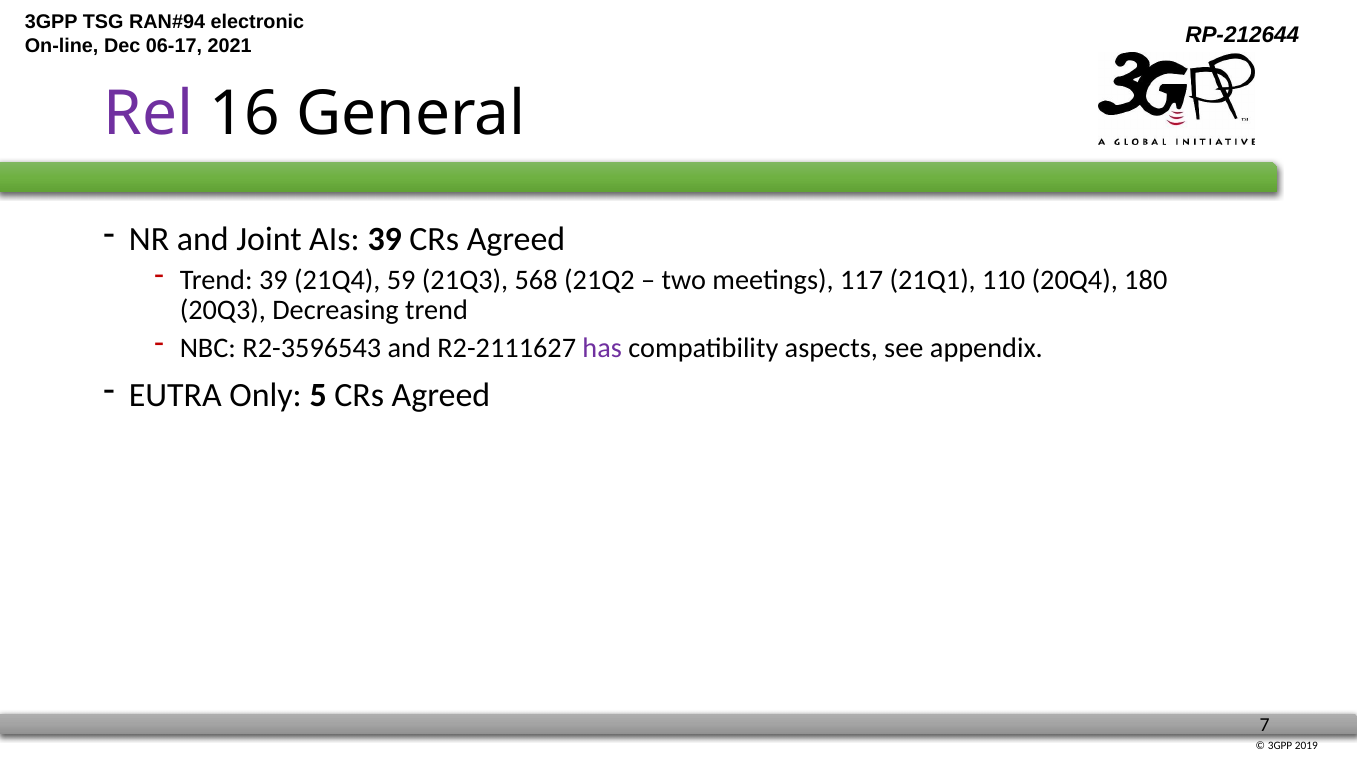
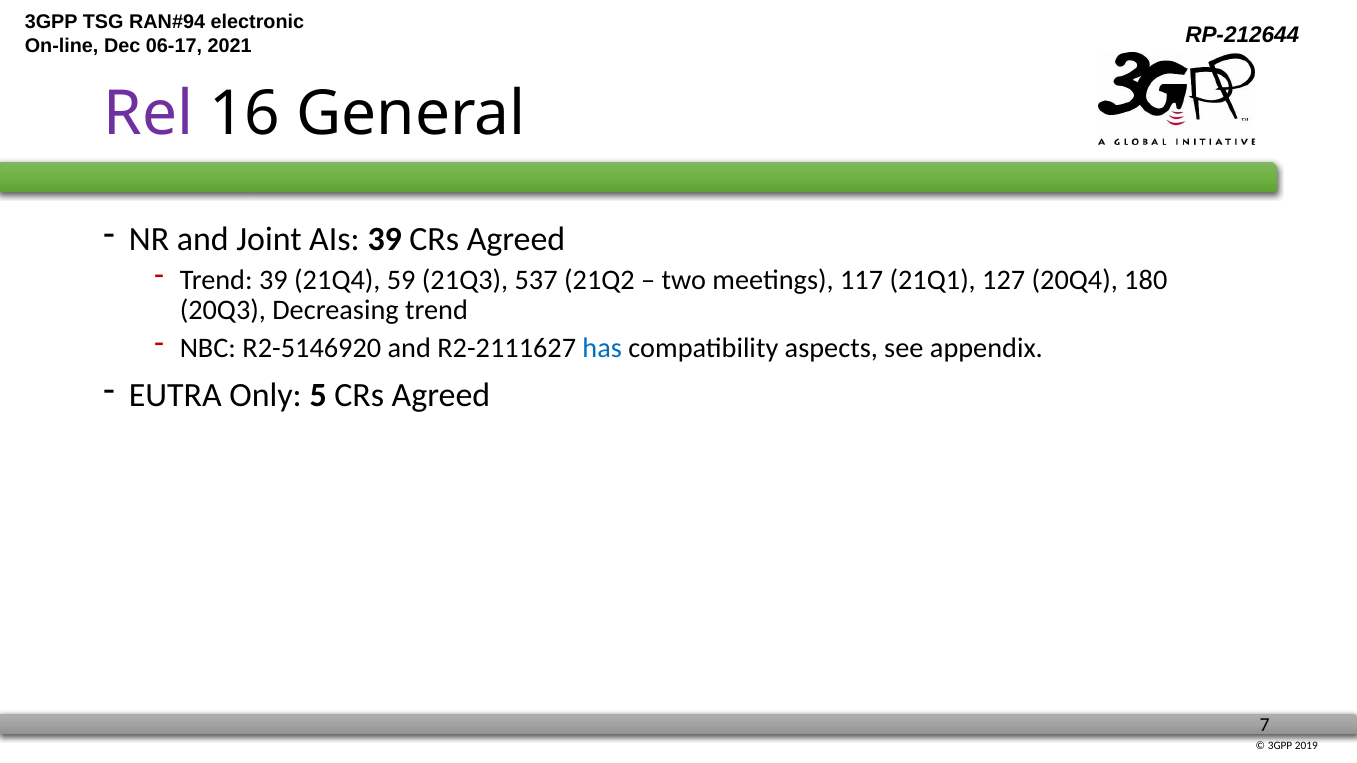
568: 568 -> 537
110: 110 -> 127
R2-3596543: R2-3596543 -> R2-5146920
has colour: purple -> blue
